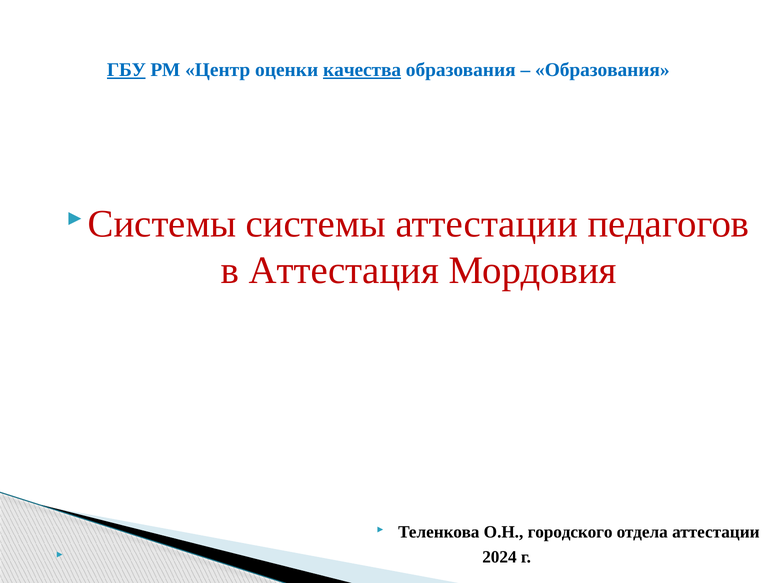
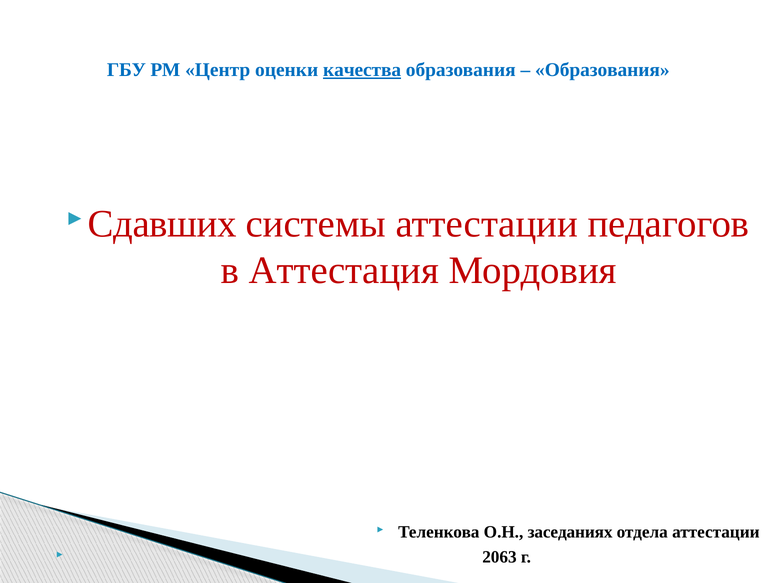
ГБУ underline: present -> none
Системы at (162, 224): Системы -> Сдавших
городского: городского -> заседаниях
2024: 2024 -> 2063
